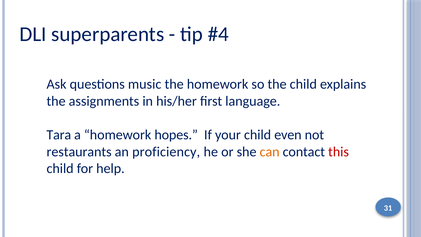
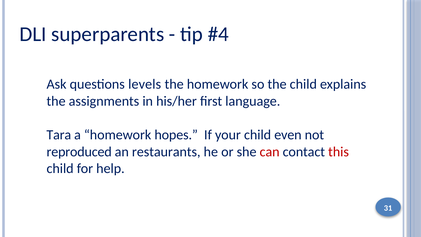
music: music -> levels
restaurants: restaurants -> reproduced
proficiency: proficiency -> restaurants
can colour: orange -> red
